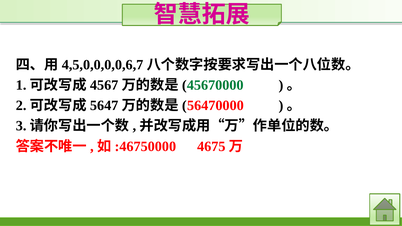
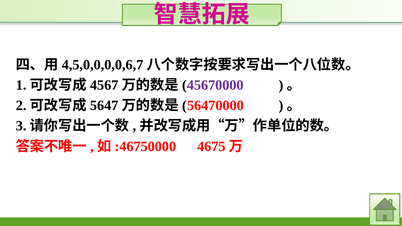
45670000 colour: green -> purple
